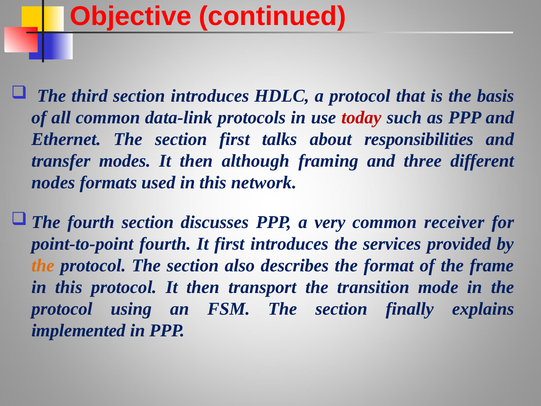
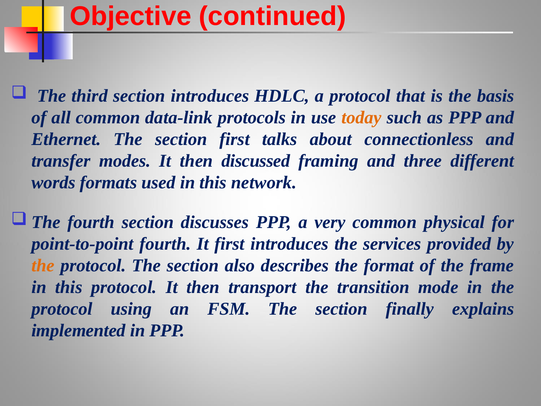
today colour: red -> orange
responsibilities: responsibilities -> connectionless
although: although -> discussed
nodes: nodes -> words
receiver: receiver -> physical
